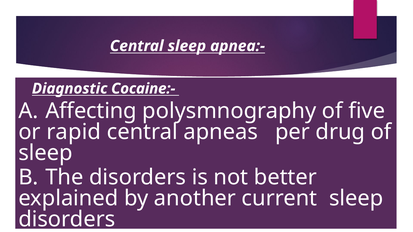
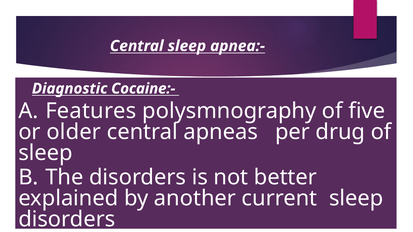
Affecting: Affecting -> Features
rapid: rapid -> older
